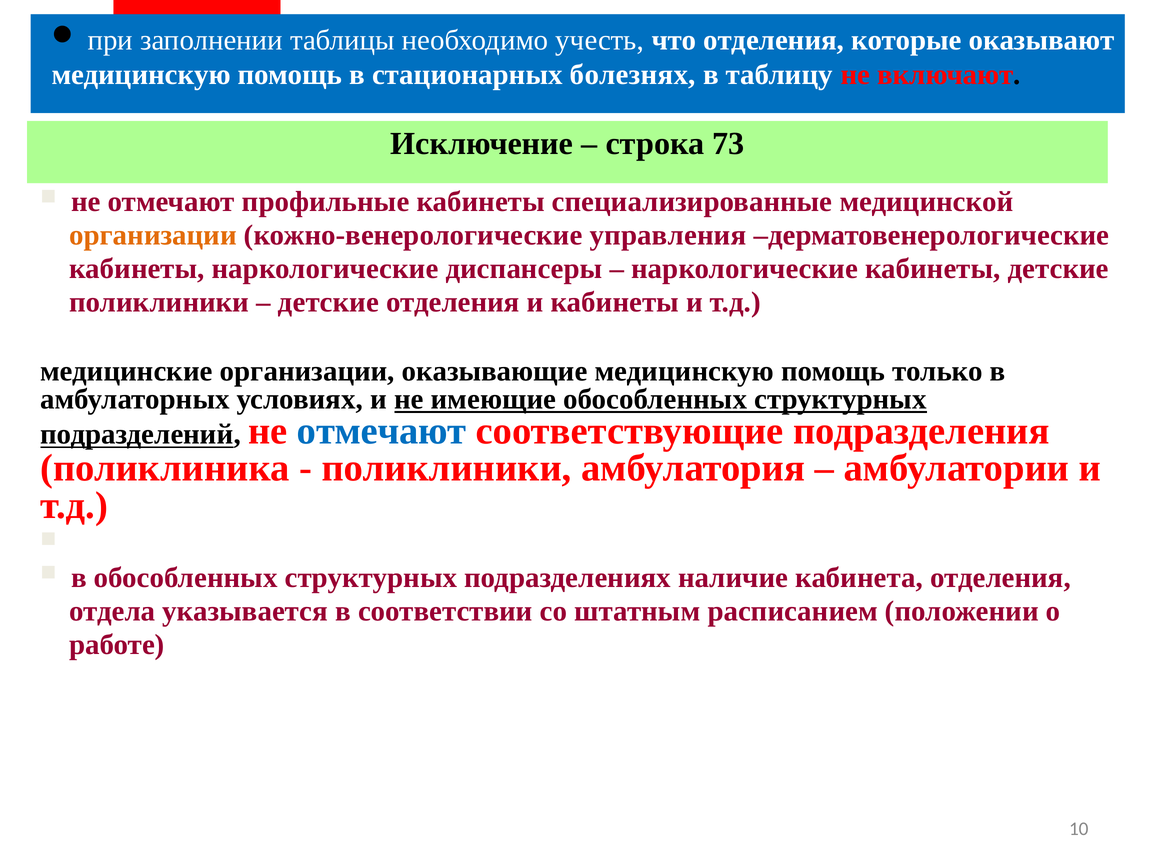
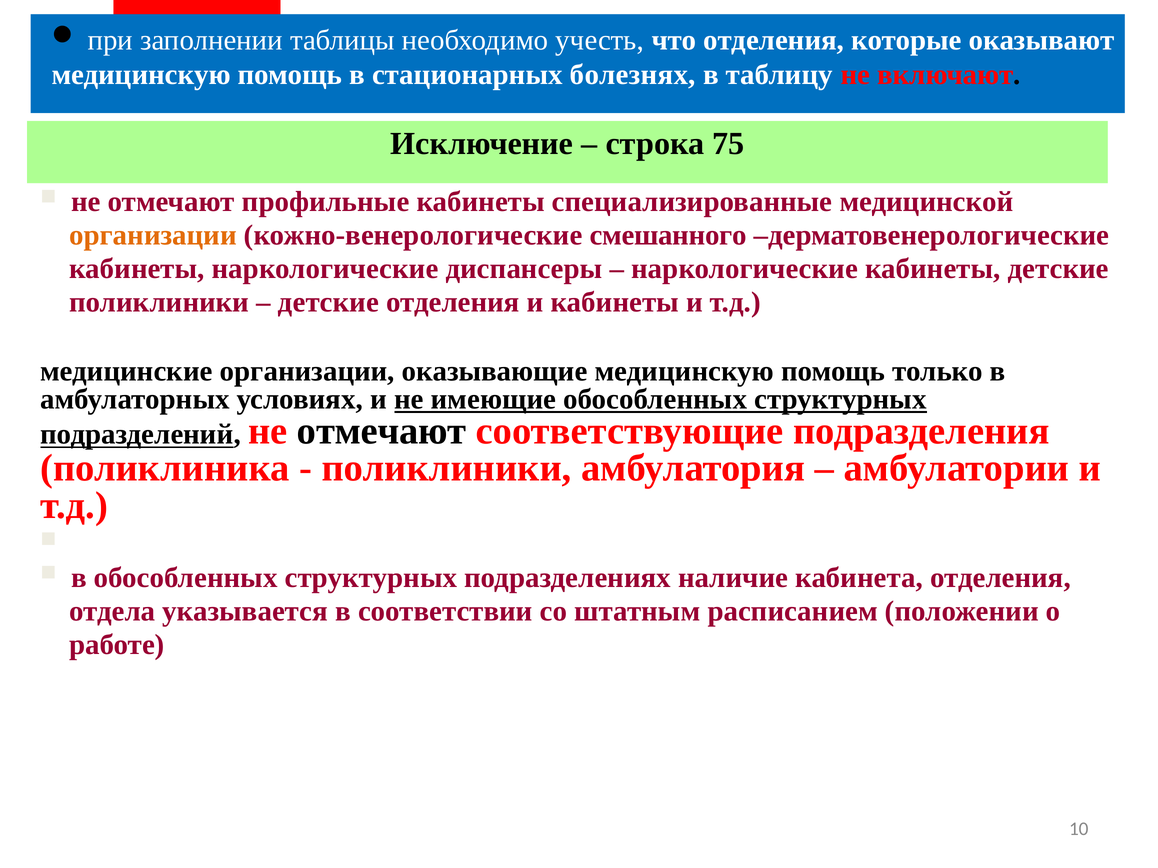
73: 73 -> 75
управления: управления -> смешанного
отмечают at (382, 431) colour: blue -> black
